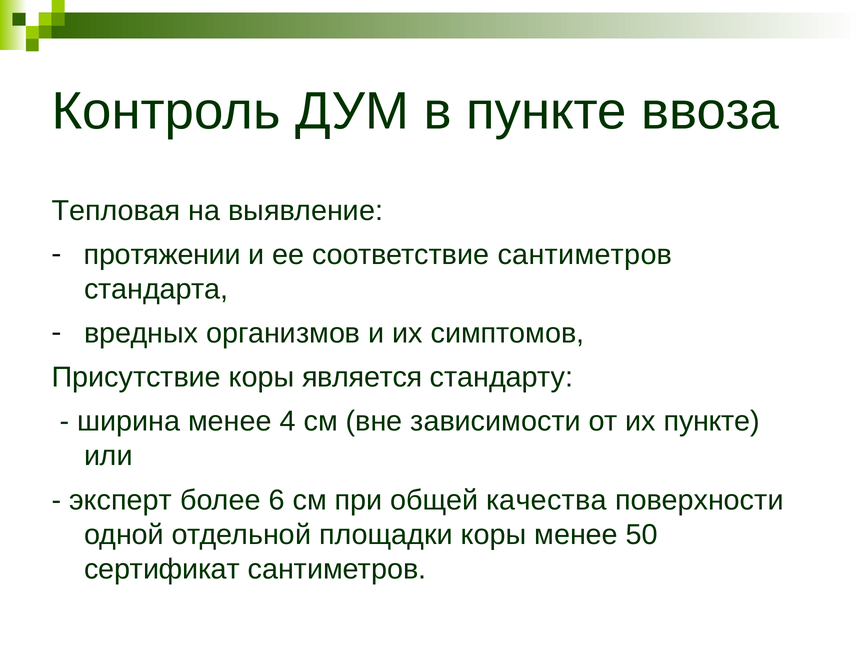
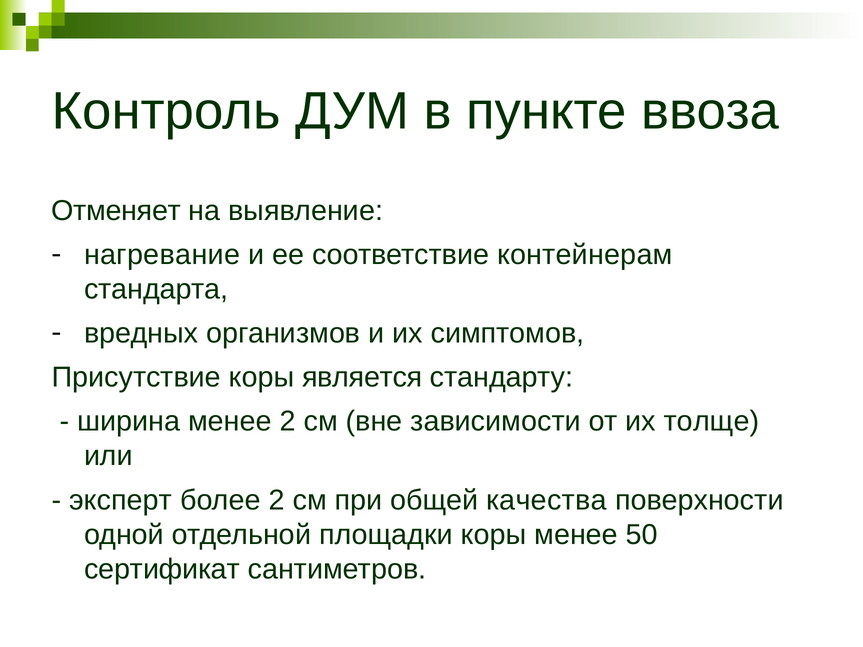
Тепловая: Тепловая -> Отменяет
протяжении: протяжении -> нагревание
соответствие сантиметров: сантиметров -> контейнерам
менее 4: 4 -> 2
их пункте: пункте -> толще
более 6: 6 -> 2
